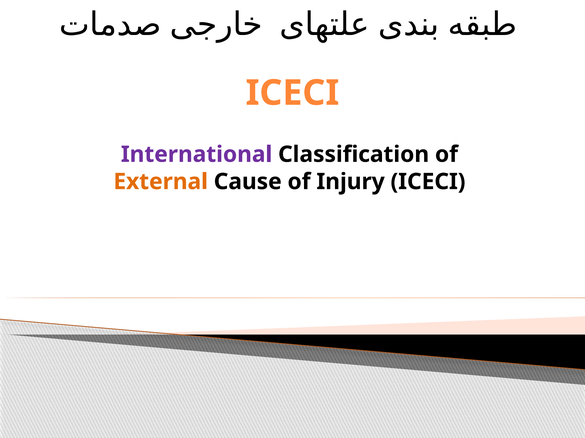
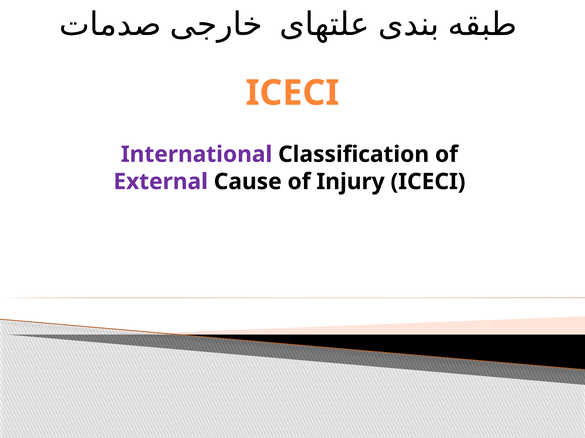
External colour: orange -> purple
